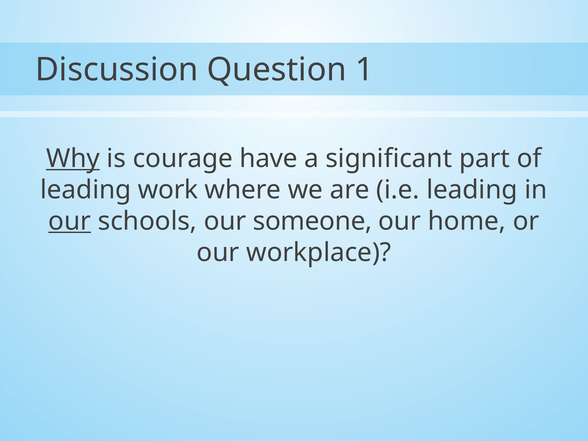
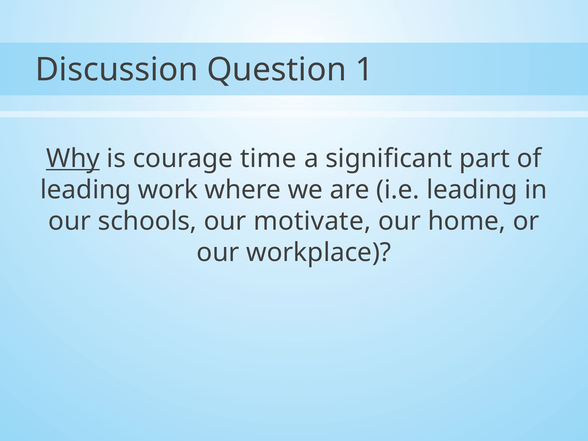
have: have -> time
our at (70, 221) underline: present -> none
someone: someone -> motivate
